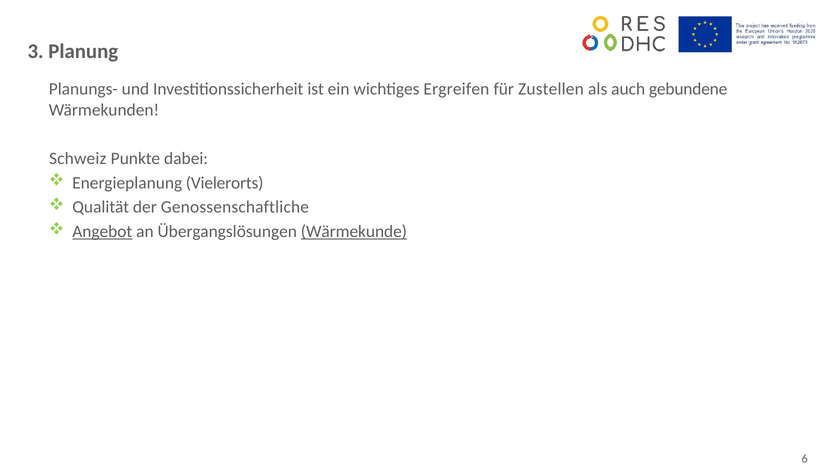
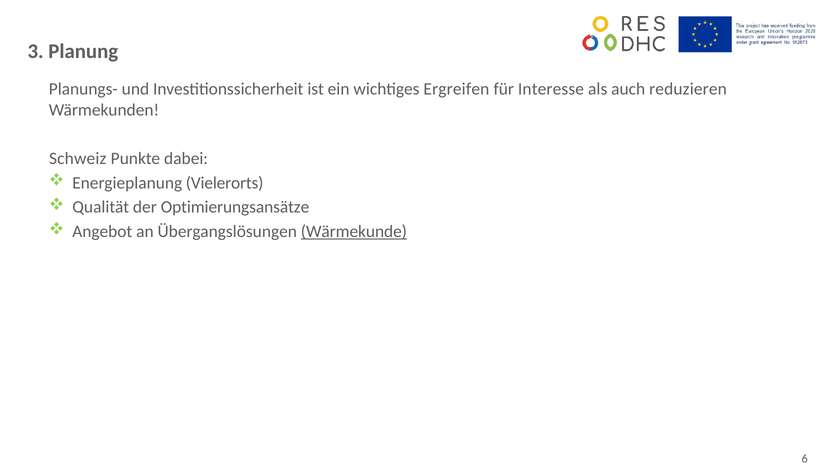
Zustellen: Zustellen -> Interesse
gebundene: gebundene -> reduzieren
Genossenschaftliche: Genossenschaftliche -> Optimierungsansätze
Angebot underline: present -> none
